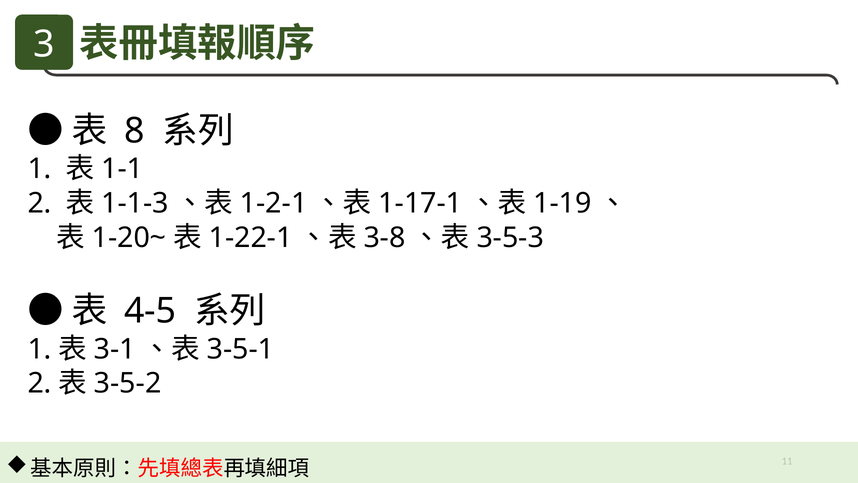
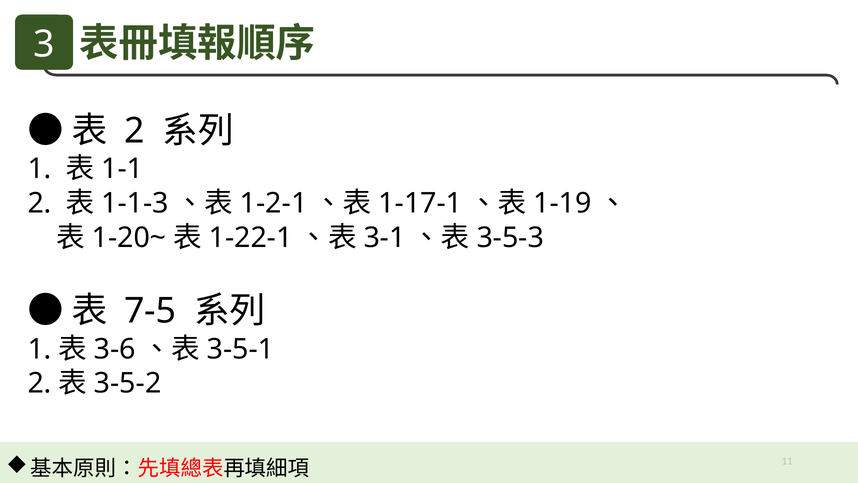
8 at (134, 131): 8 -> 2
3-8: 3-8 -> 3-1
4-5: 4-5 -> 7-5
3-1: 3-1 -> 3-6
